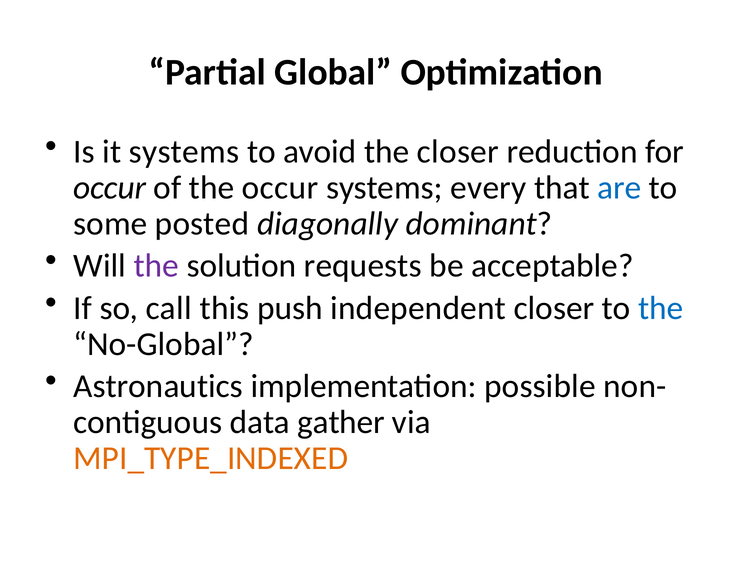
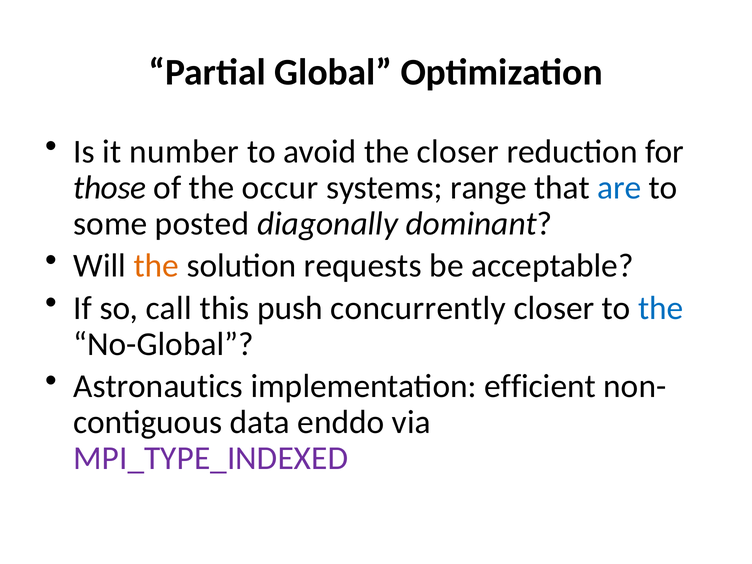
it systems: systems -> number
occur at (110, 188): occur -> those
every: every -> range
the at (156, 266) colour: purple -> orange
independent: independent -> concurrently
possible: possible -> efficient
gather: gather -> enddo
MPI_TYPE_INDEXED colour: orange -> purple
